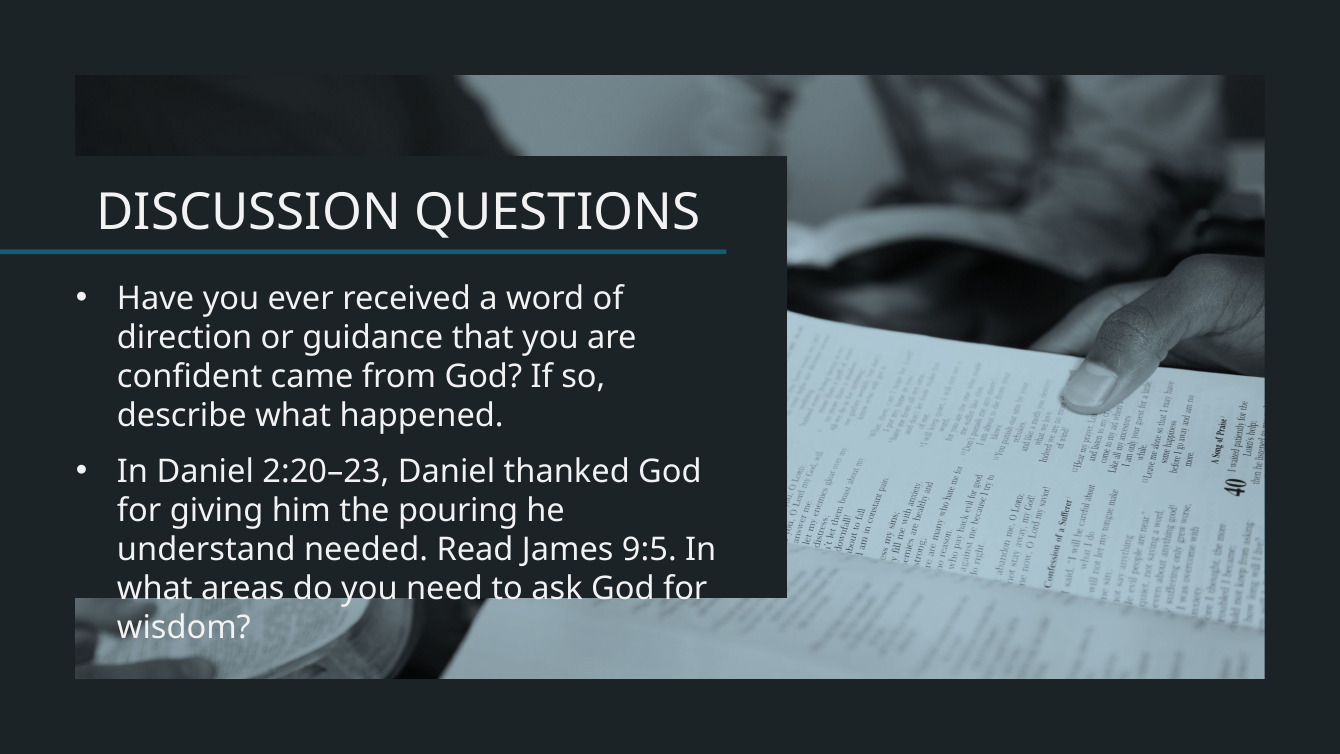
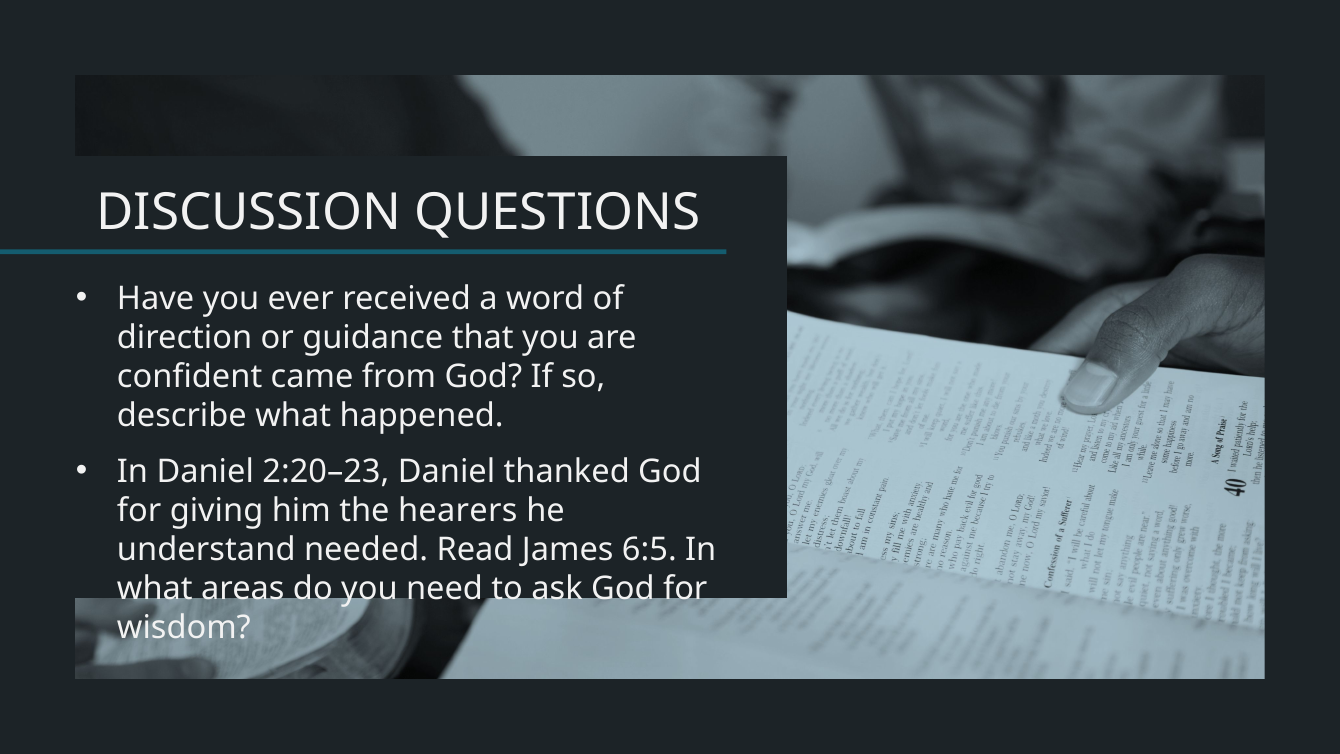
pouring: pouring -> hearers
9:5: 9:5 -> 6:5
